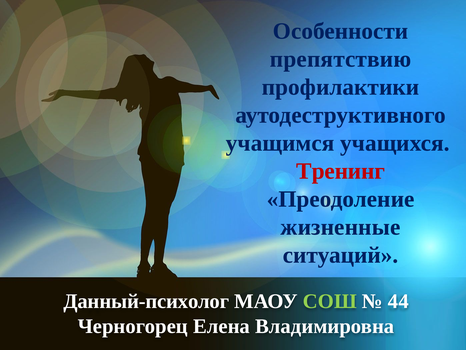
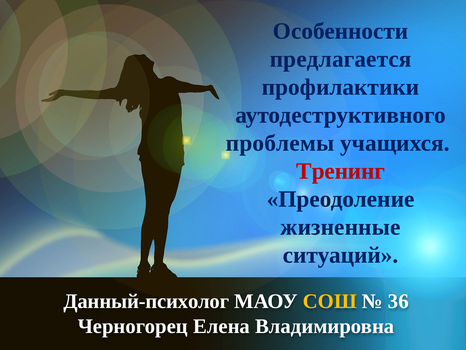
препятствию: препятствию -> предлагается
учащимся: учащимся -> проблемы
СОШ colour: light green -> yellow
44: 44 -> 36
